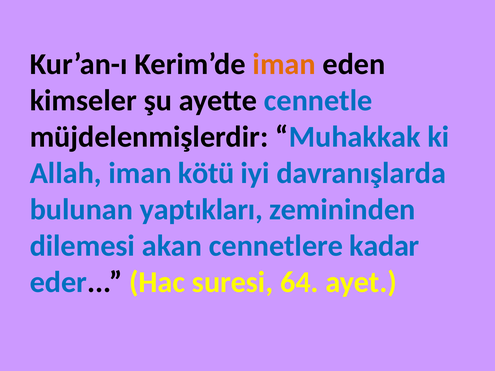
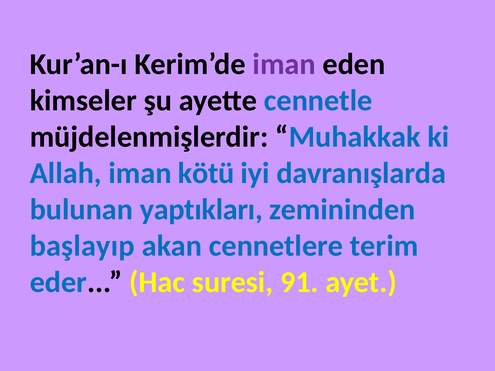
iman at (284, 64) colour: orange -> purple
dilemesi: dilemesi -> başlayıp
kadar: kadar -> terim
64: 64 -> 91
